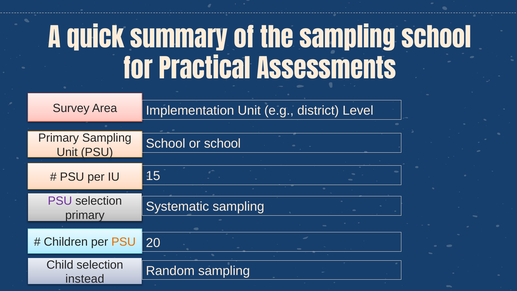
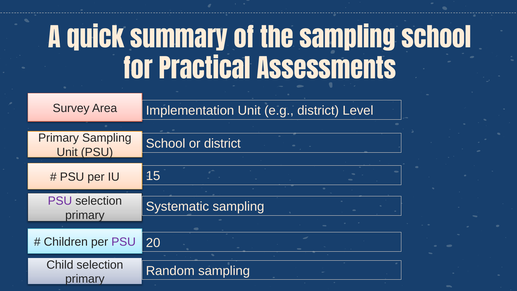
or school: school -> district
PSU at (124, 242) colour: orange -> purple
instead at (85, 279): instead -> primary
